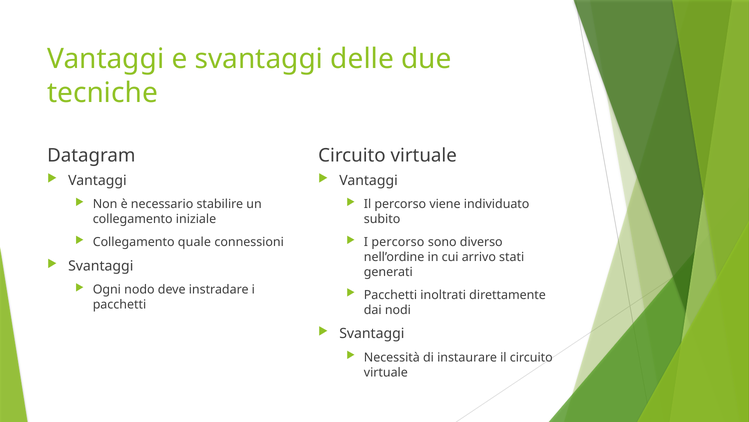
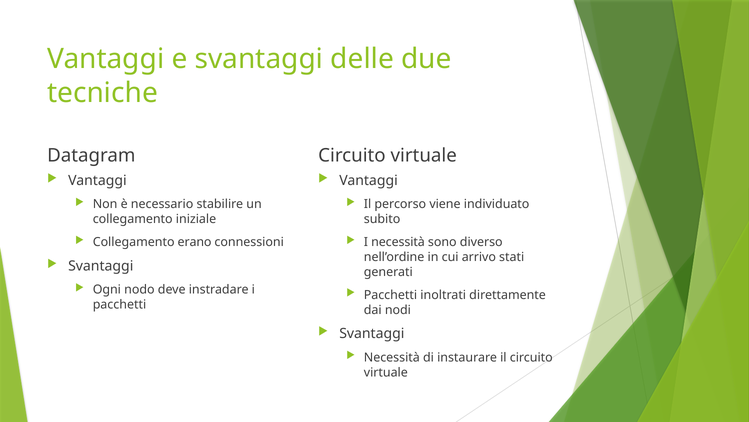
quale: quale -> erano
I percorso: percorso -> necessità
